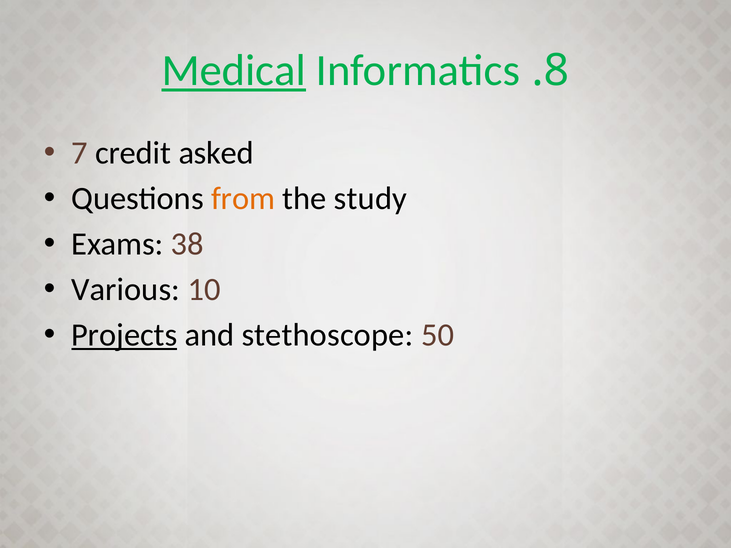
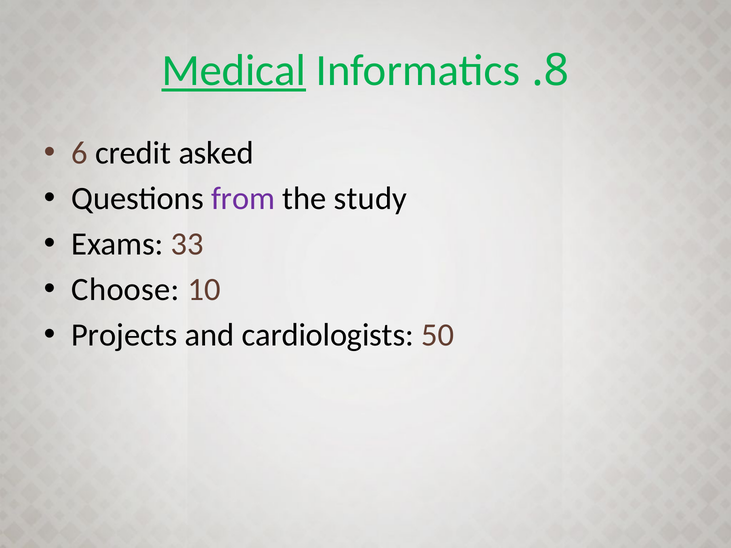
7: 7 -> 6
from colour: orange -> purple
38: 38 -> 33
Various: Various -> Choose
Projects underline: present -> none
stethoscope: stethoscope -> cardiologists
